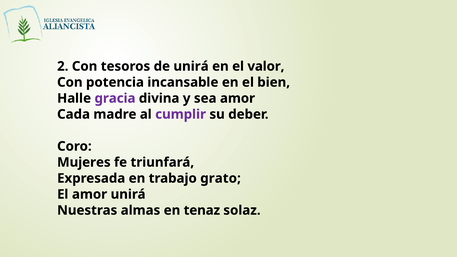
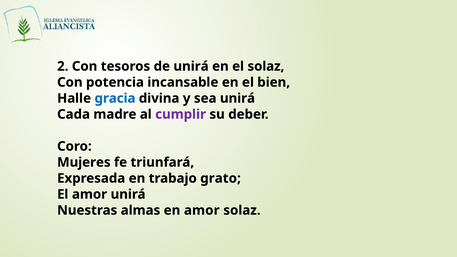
el valor: valor -> solaz
gracia colour: purple -> blue
sea amor: amor -> unirá
en tenaz: tenaz -> amor
